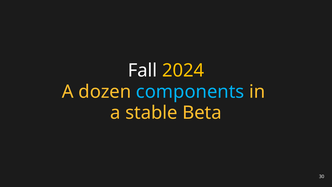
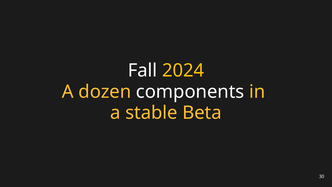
components colour: light blue -> white
